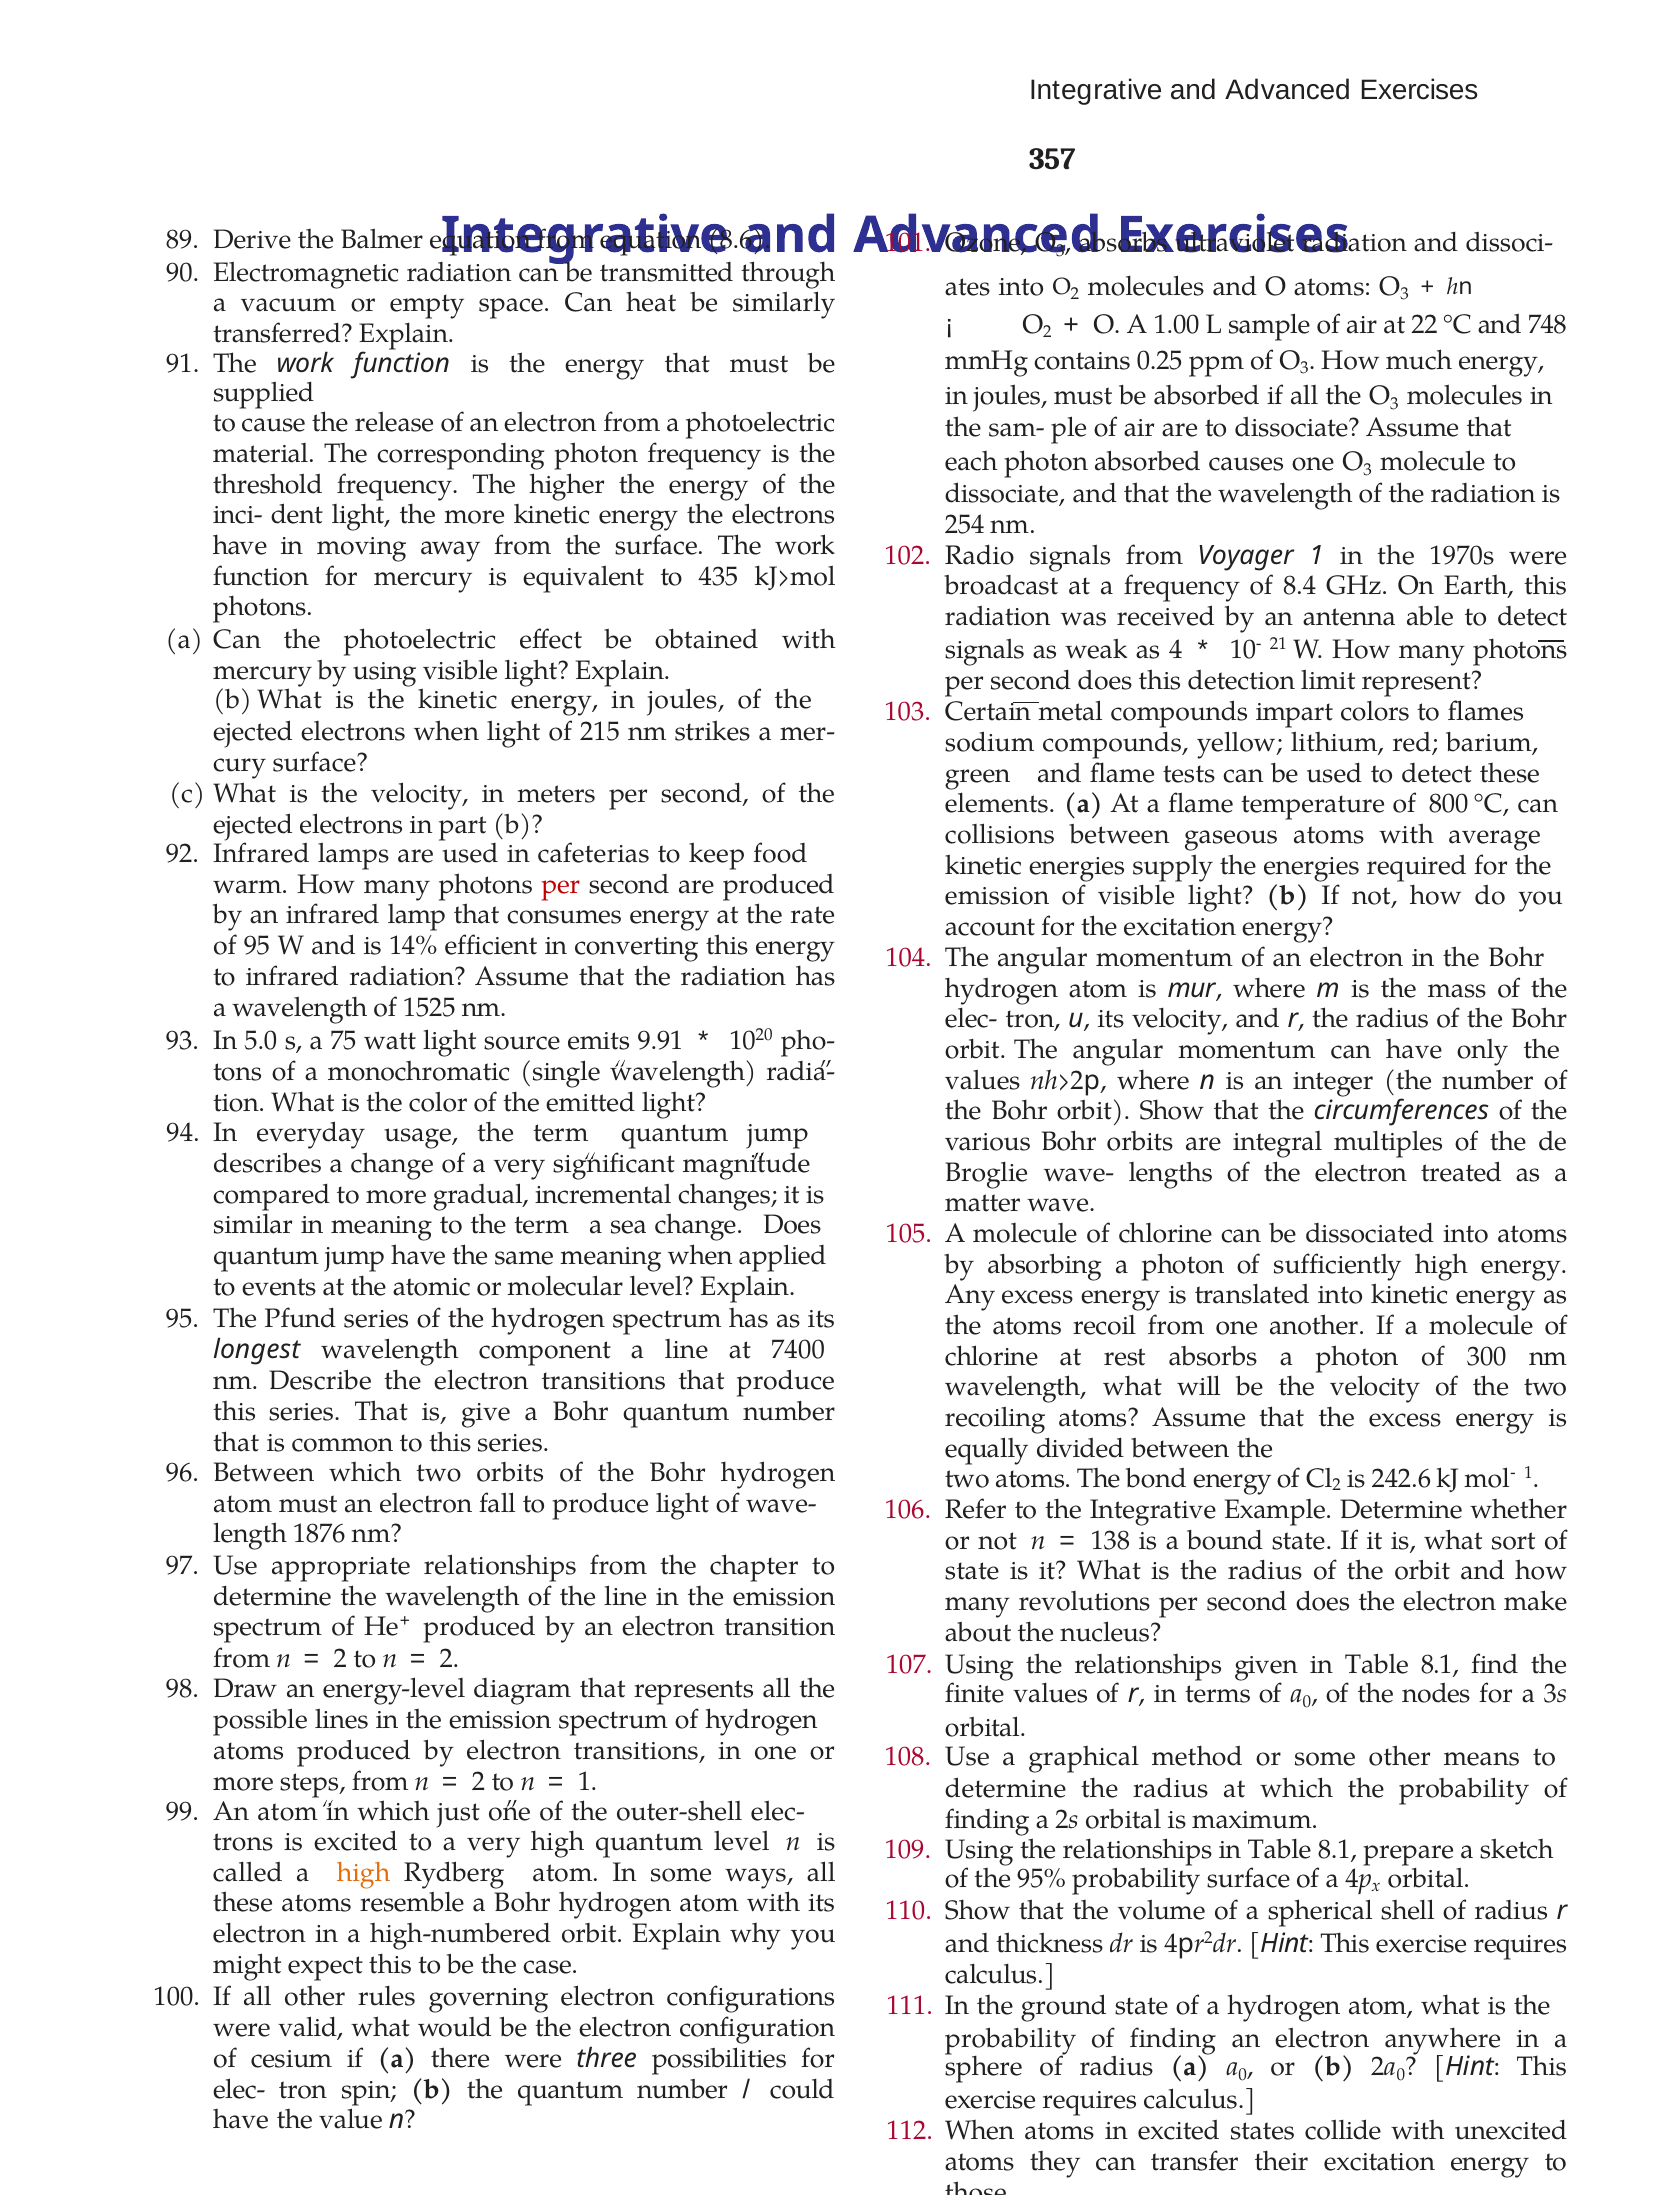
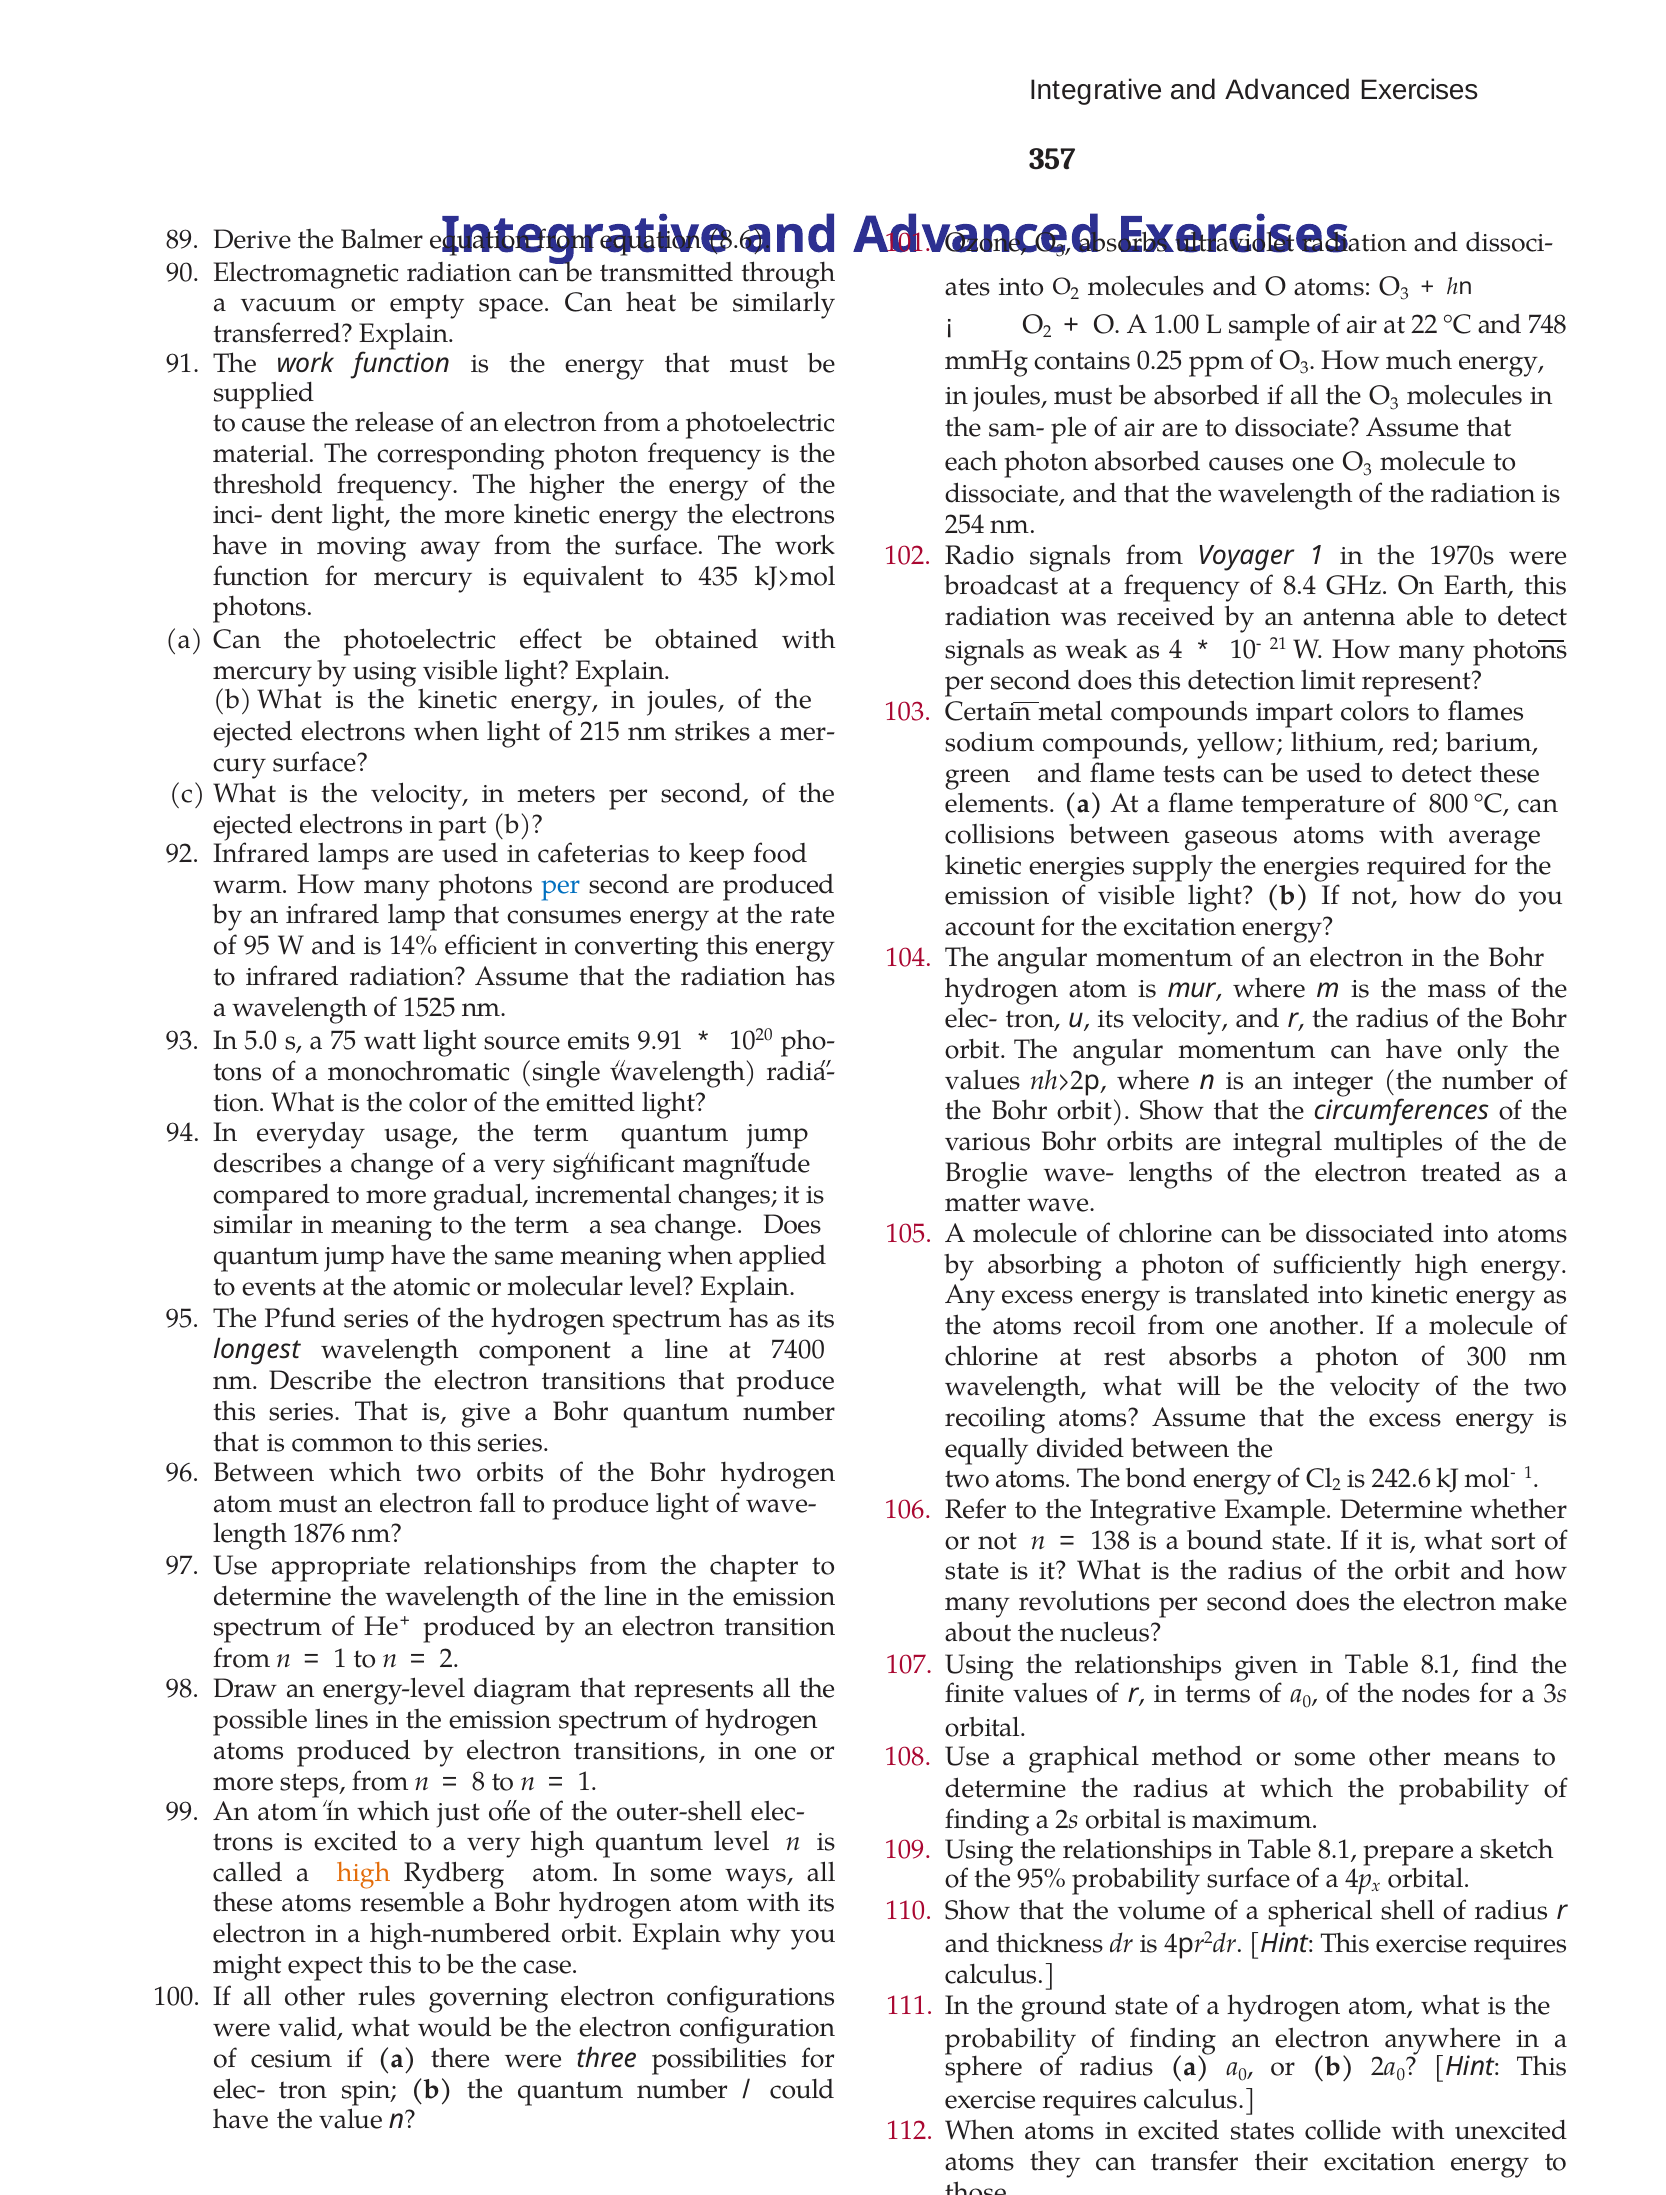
per at (561, 885) colour: red -> blue
2 at (340, 1659): 2 -> 1
2 at (479, 1783): 2 -> 8
